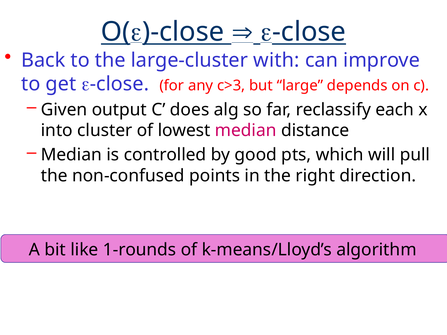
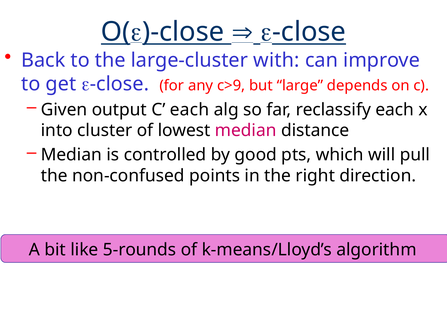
c>3: c>3 -> c>9
C does: does -> each
1-rounds: 1-rounds -> 5-rounds
